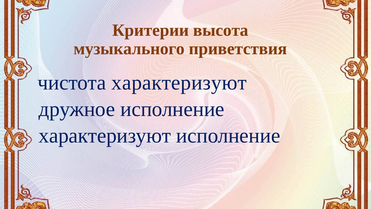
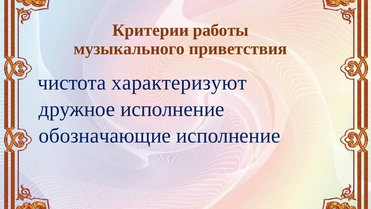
высота: высота -> работы
характеризуют at (105, 135): характеризуют -> обозначающие
